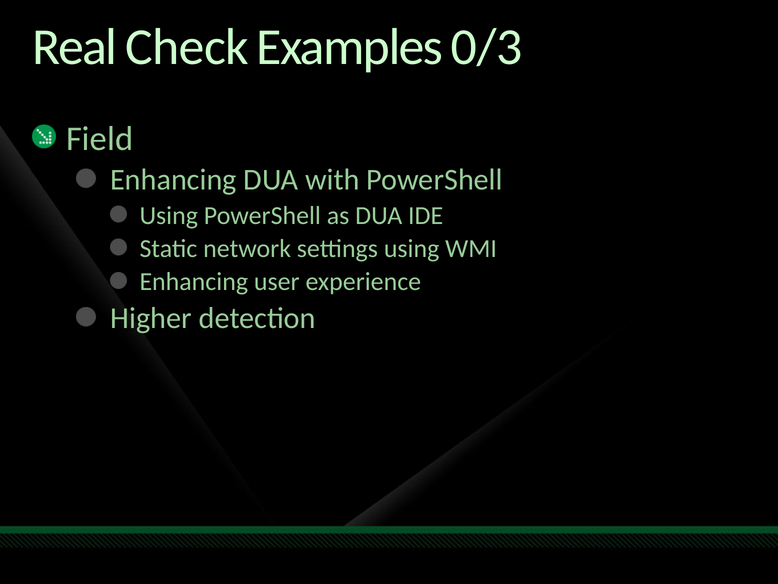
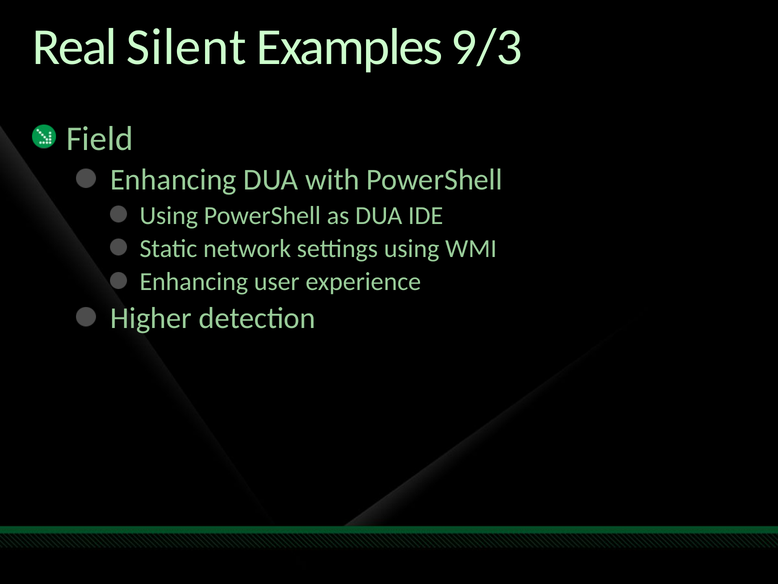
Check: Check -> Silent
0/3: 0/3 -> 9/3
